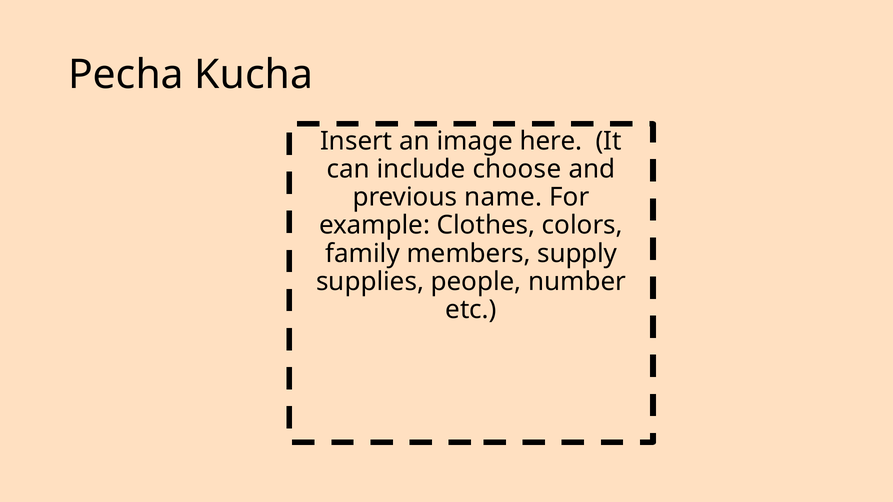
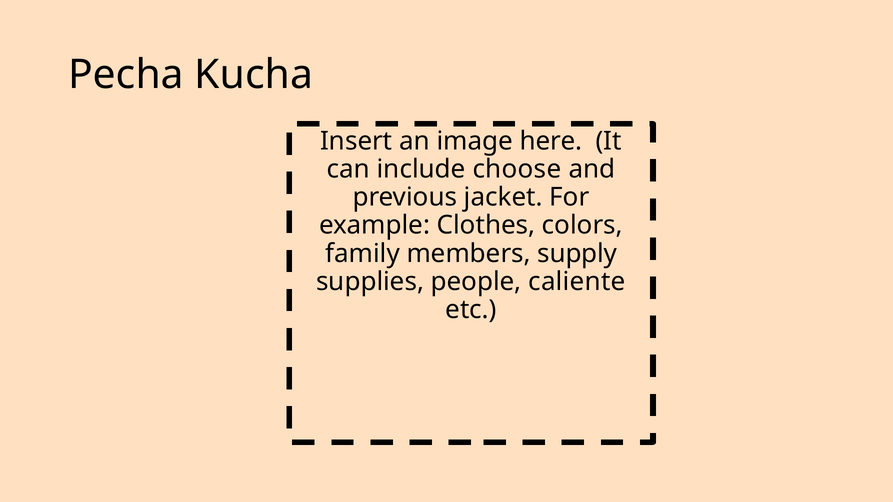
name: name -> jacket
number: number -> caliente
